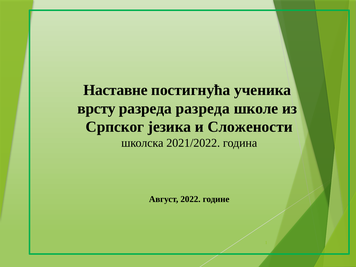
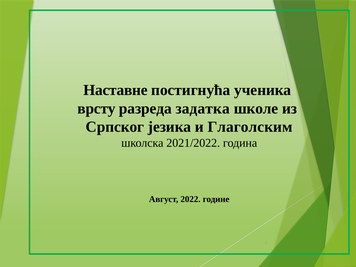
разреда разреда: разреда -> задатка
Сложености: Сложености -> Глаголским
